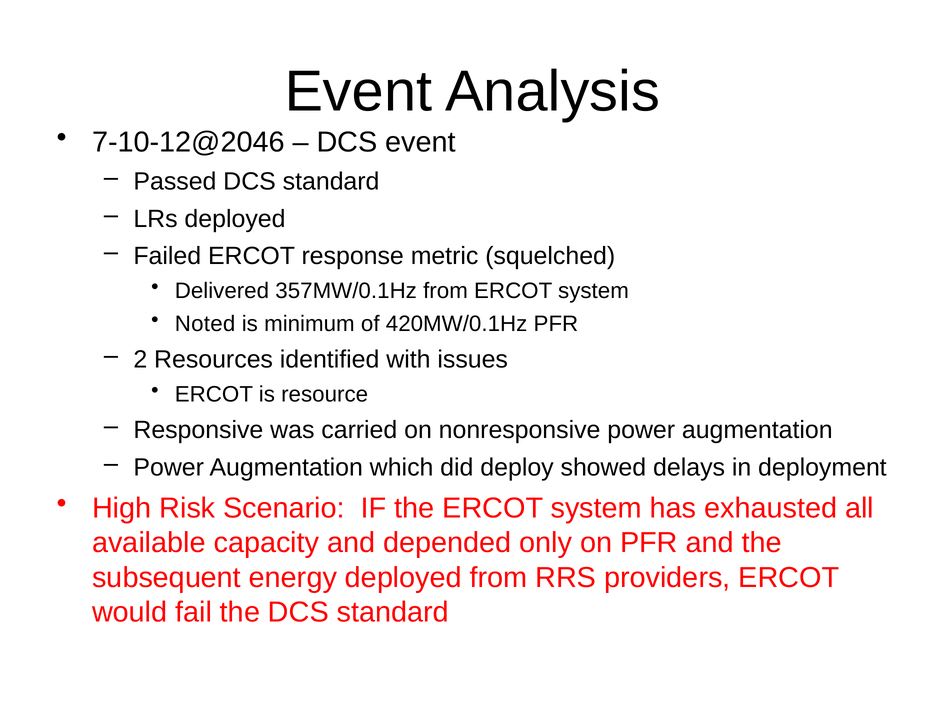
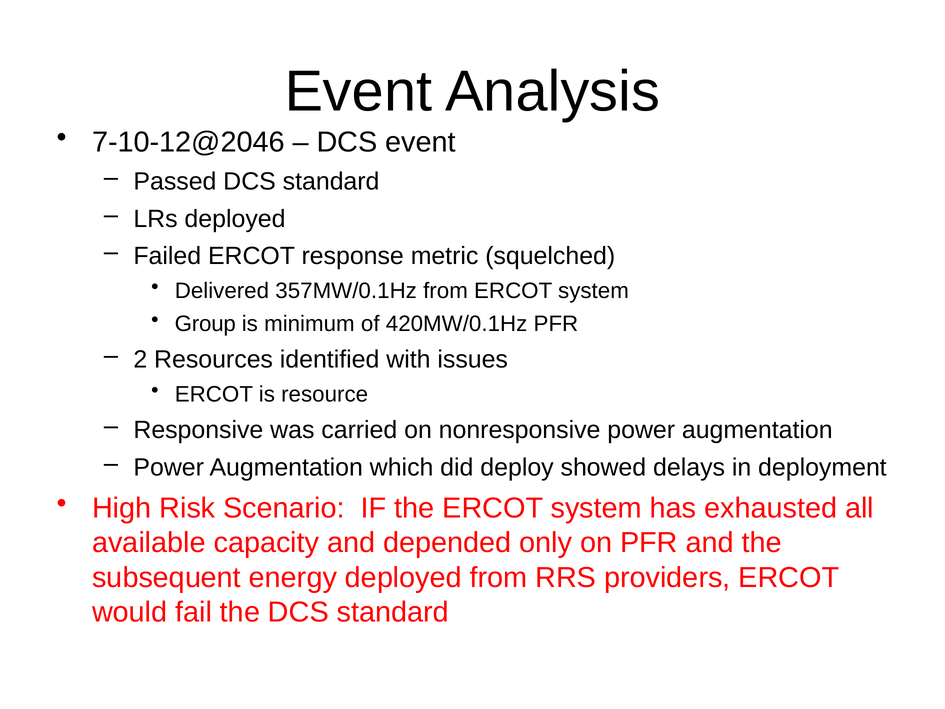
Noted: Noted -> Group
